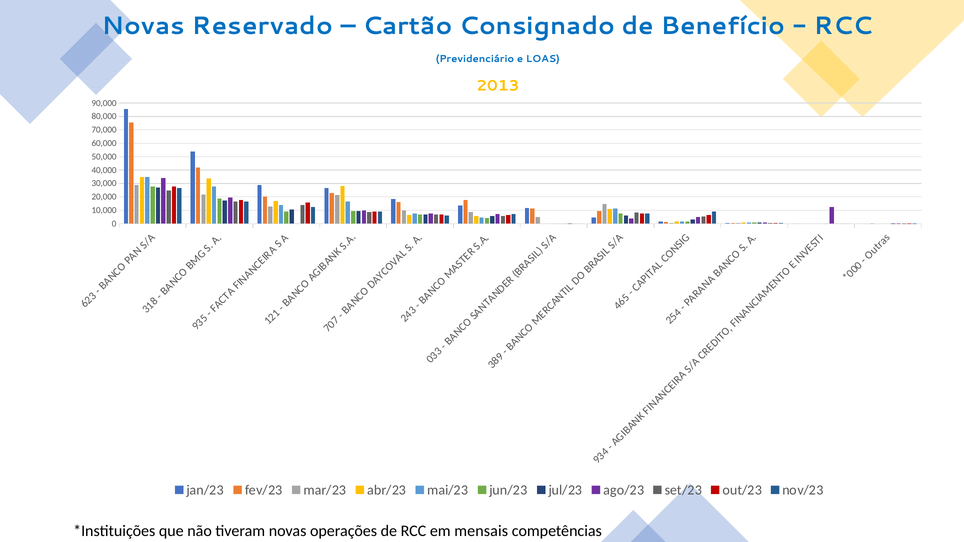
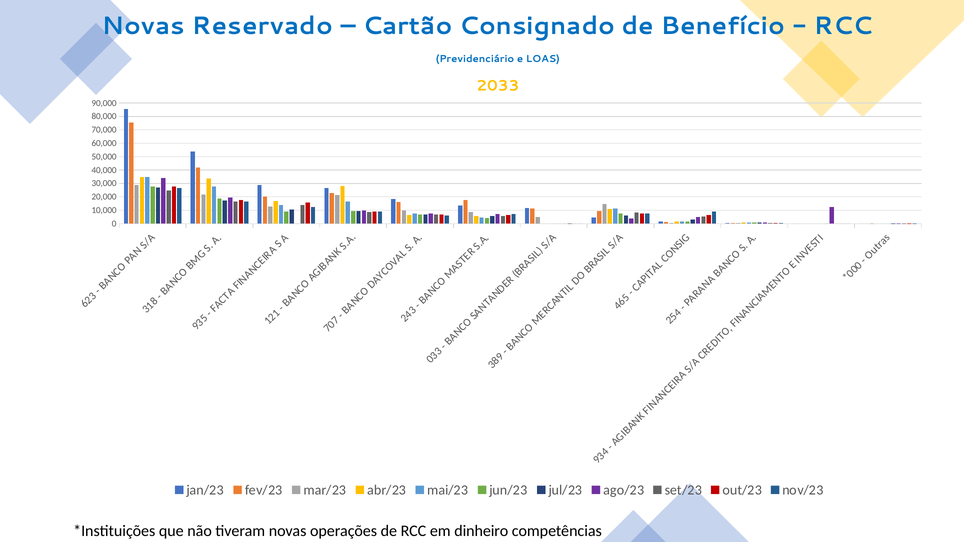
2013: 2013 -> 2033
mensais: mensais -> dinheiro
